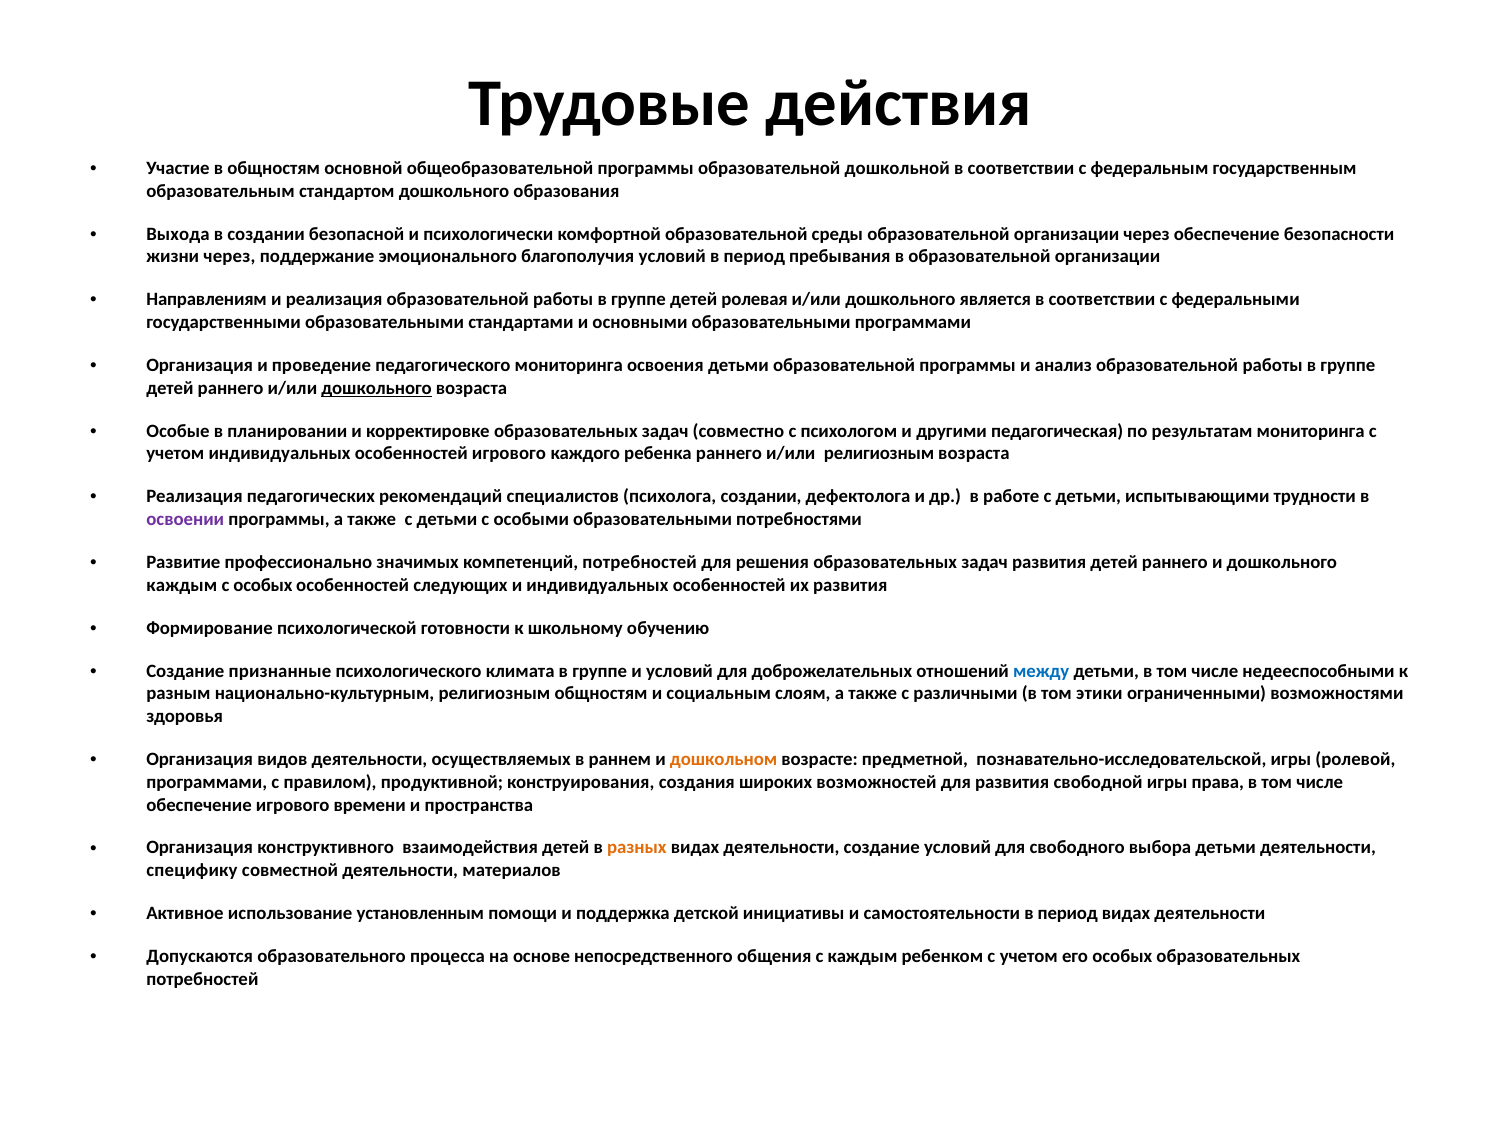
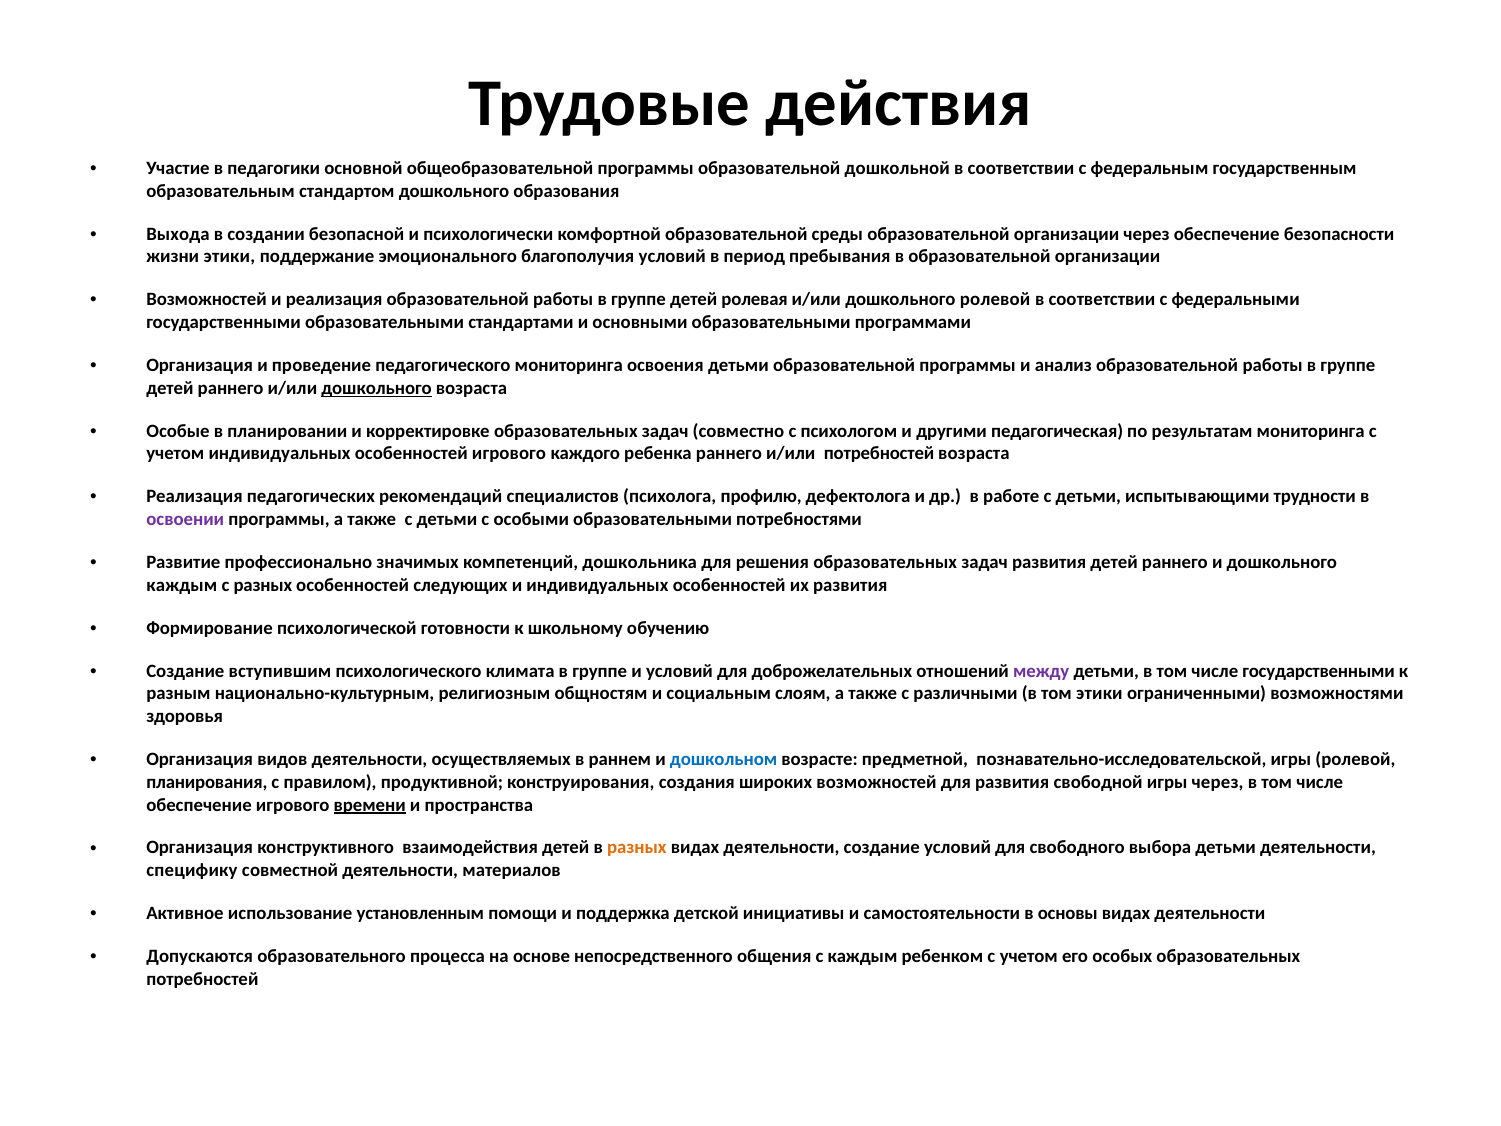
в общностям: общностям -> педагогики
жизни через: через -> этики
Направлениям at (207, 300): Направлениям -> Возможностей
дошкольного является: является -> ролевой
и/или религиозным: религиозным -> потребностей
психолога создании: создании -> профилю
компетенций потребностей: потребностей -> дошкольника
с особых: особых -> разных
признанные: признанные -> вступившим
между colour: blue -> purple
числе недееспособными: недееспособными -> государственными
дошкольном colour: orange -> blue
программами at (207, 782): программами -> планирования
игры права: права -> через
времени underline: none -> present
самостоятельности в период: период -> основы
